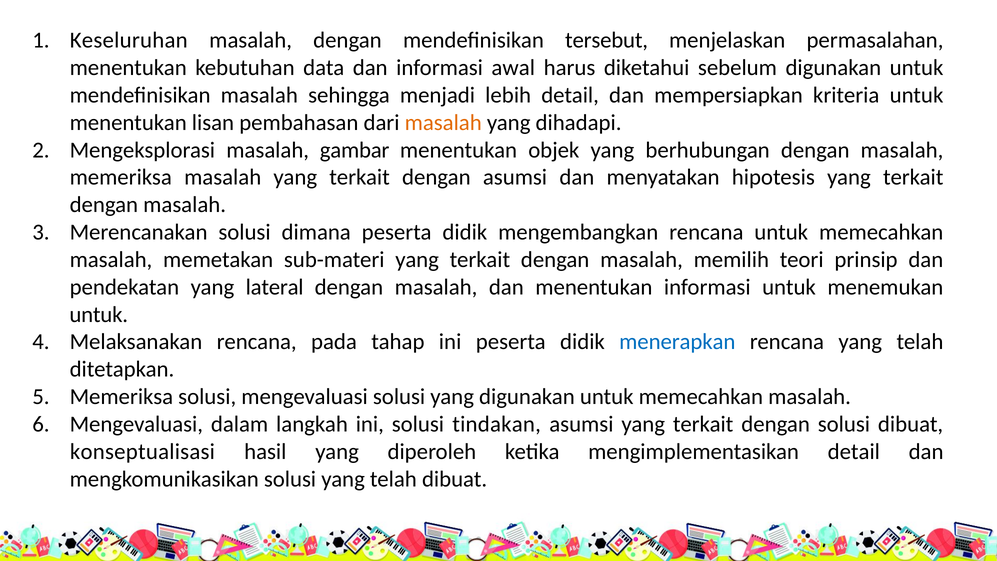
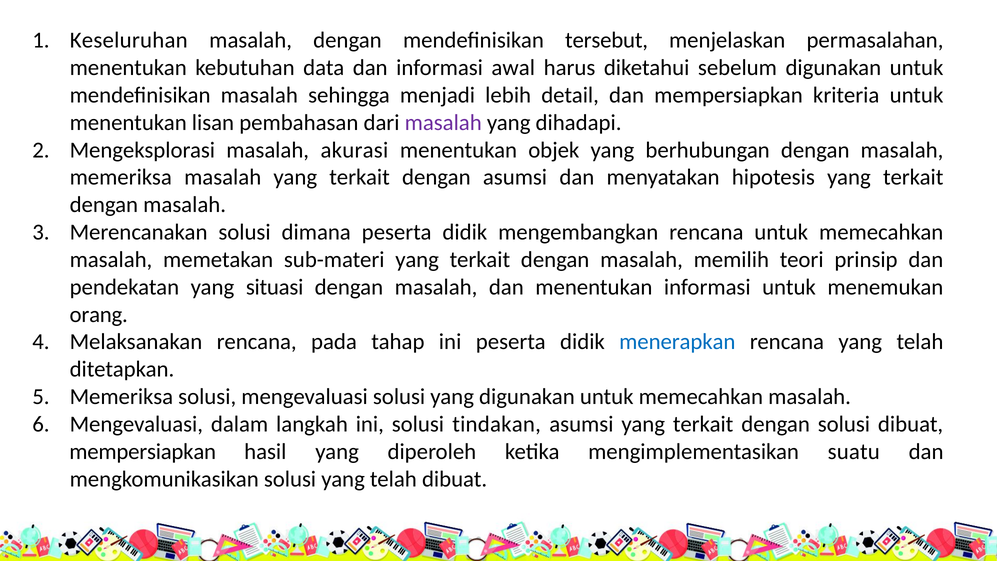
masalah at (443, 123) colour: orange -> purple
gambar: gambar -> akurasi
lateral: lateral -> situasi
untuk at (99, 314): untuk -> orang
konseptualisasi at (142, 451): konseptualisasi -> mempersiapkan
mengimplementasikan detail: detail -> suatu
